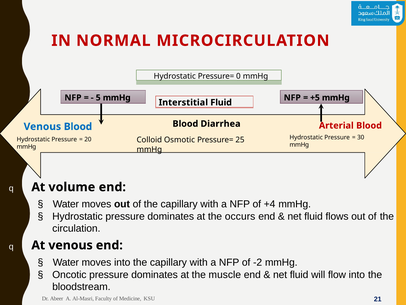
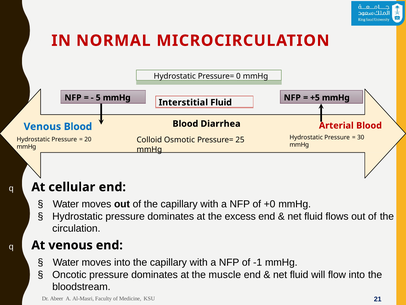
volume: volume -> cellular
+4: +4 -> +0
occurs: occurs -> excess
-2: -2 -> -1
